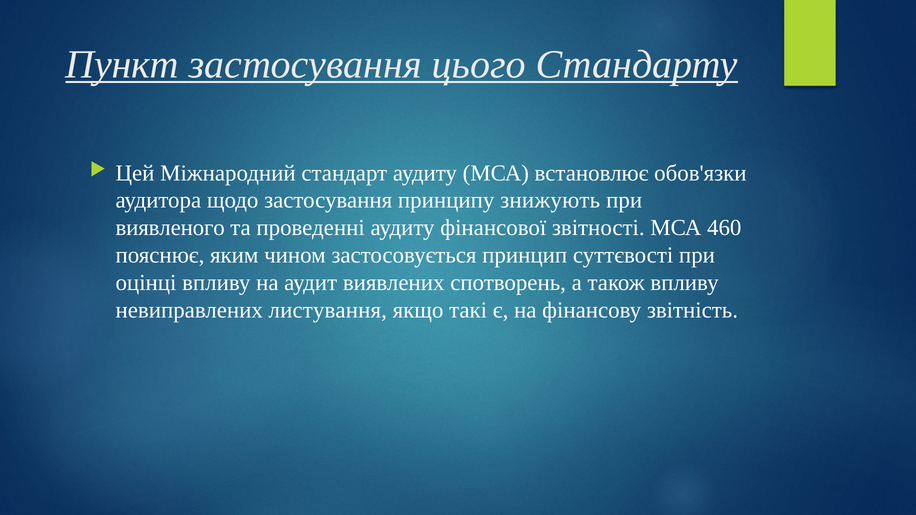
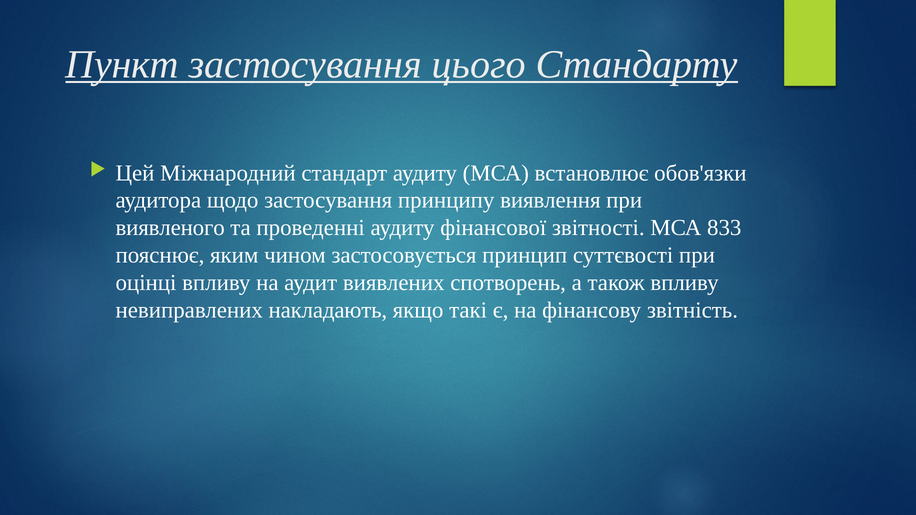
знижують: знижують -> виявлення
460: 460 -> 833
листування: листування -> накладають
